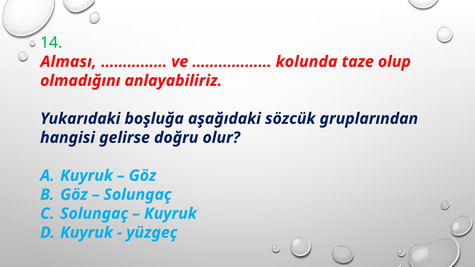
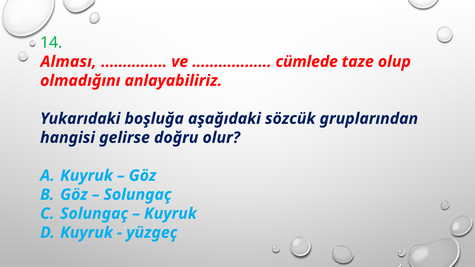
kolunda: kolunda -> cümlede
